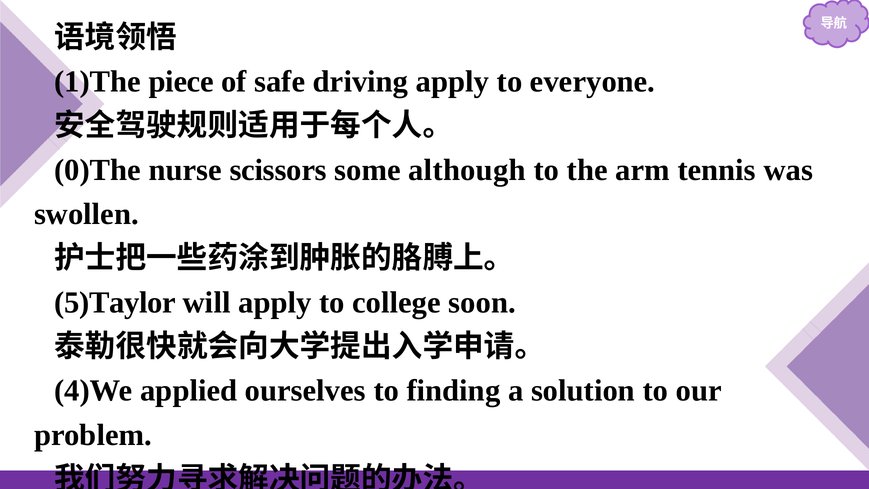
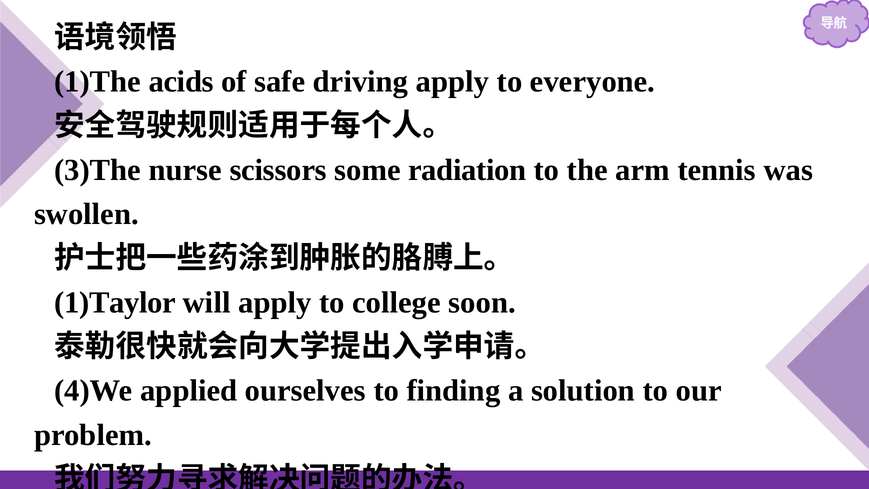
piece: piece -> acids
0)The: 0)The -> 3)The
although: although -> radiation
5)Taylor: 5)Taylor -> 1)Taylor
